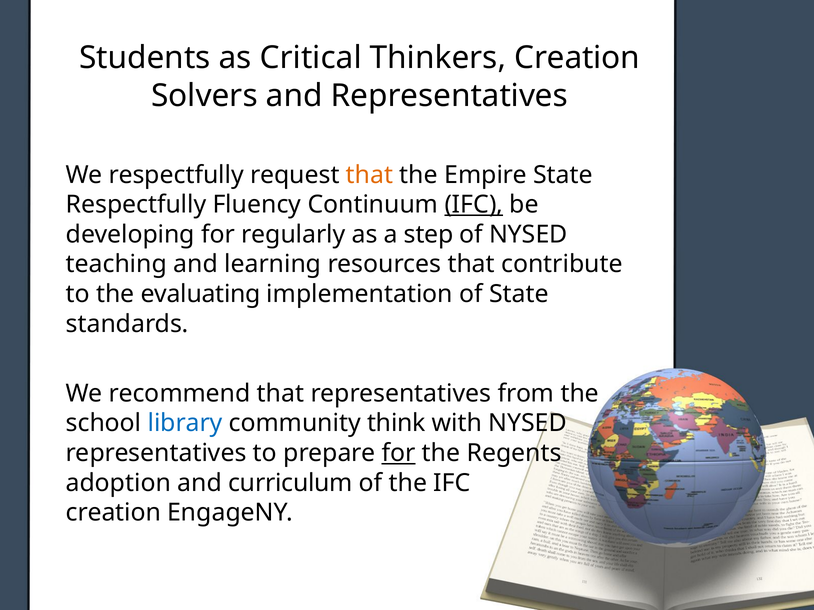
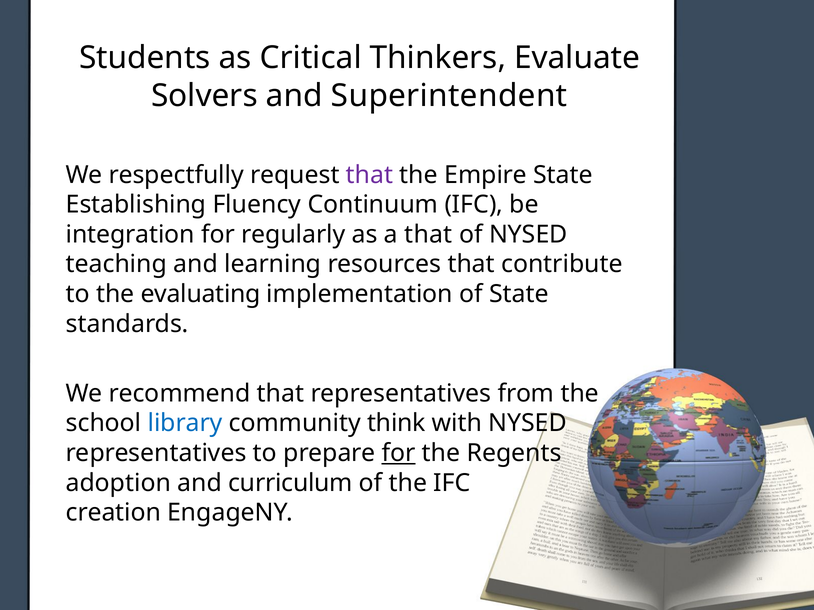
Thinkers Creation: Creation -> Evaluate
and Representatives: Representatives -> Superintendent
that at (370, 175) colour: orange -> purple
Respectfully at (136, 205): Respectfully -> Establishing
IFC at (474, 205) underline: present -> none
developing: developing -> integration
a step: step -> that
